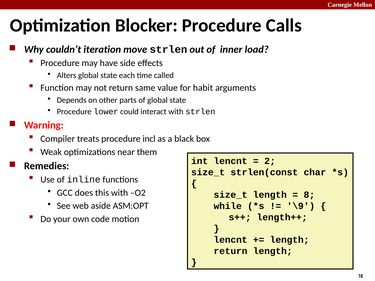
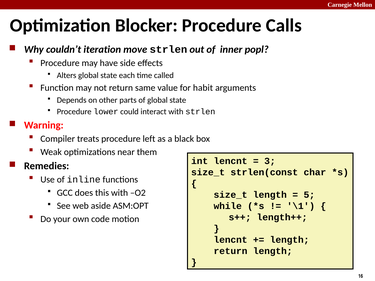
load: load -> popl
incl: incl -> left
2: 2 -> 3
8: 8 -> 5
\9: \9 -> \1
